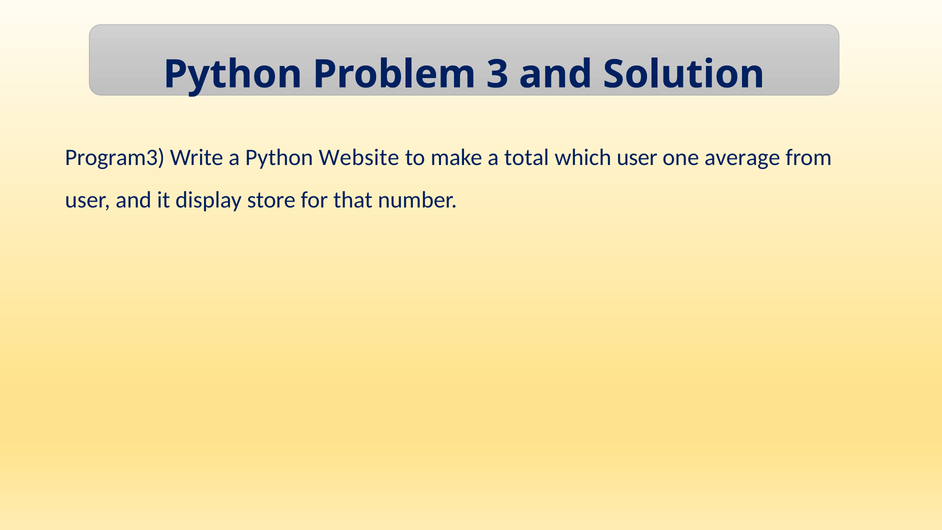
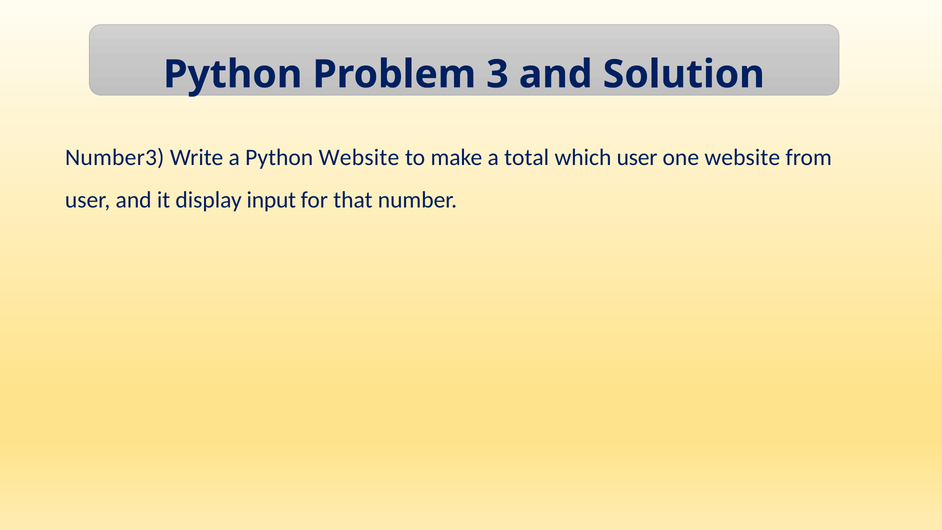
Program3: Program3 -> Number3
one average: average -> website
store: store -> input
